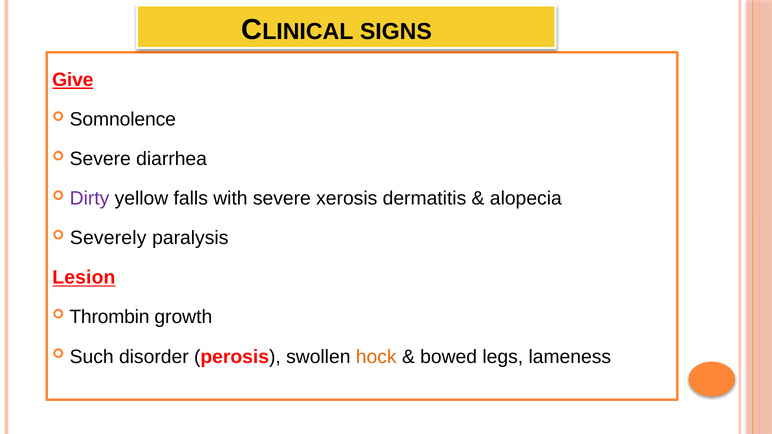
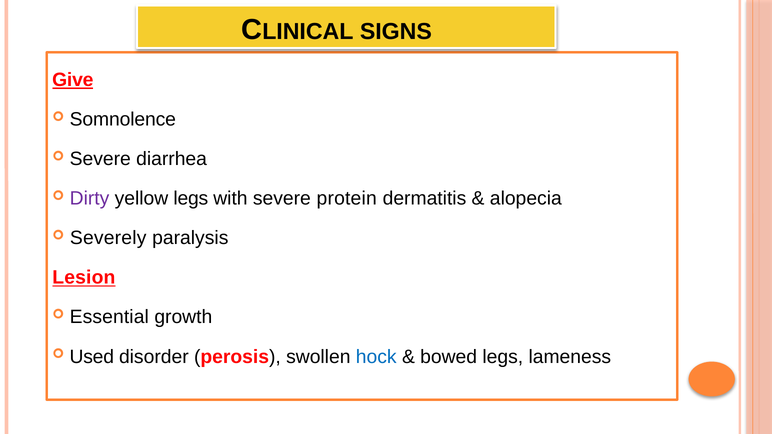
yellow falls: falls -> legs
xerosis: xerosis -> protein
Thrombin: Thrombin -> Essential
Such: Such -> Used
hock colour: orange -> blue
